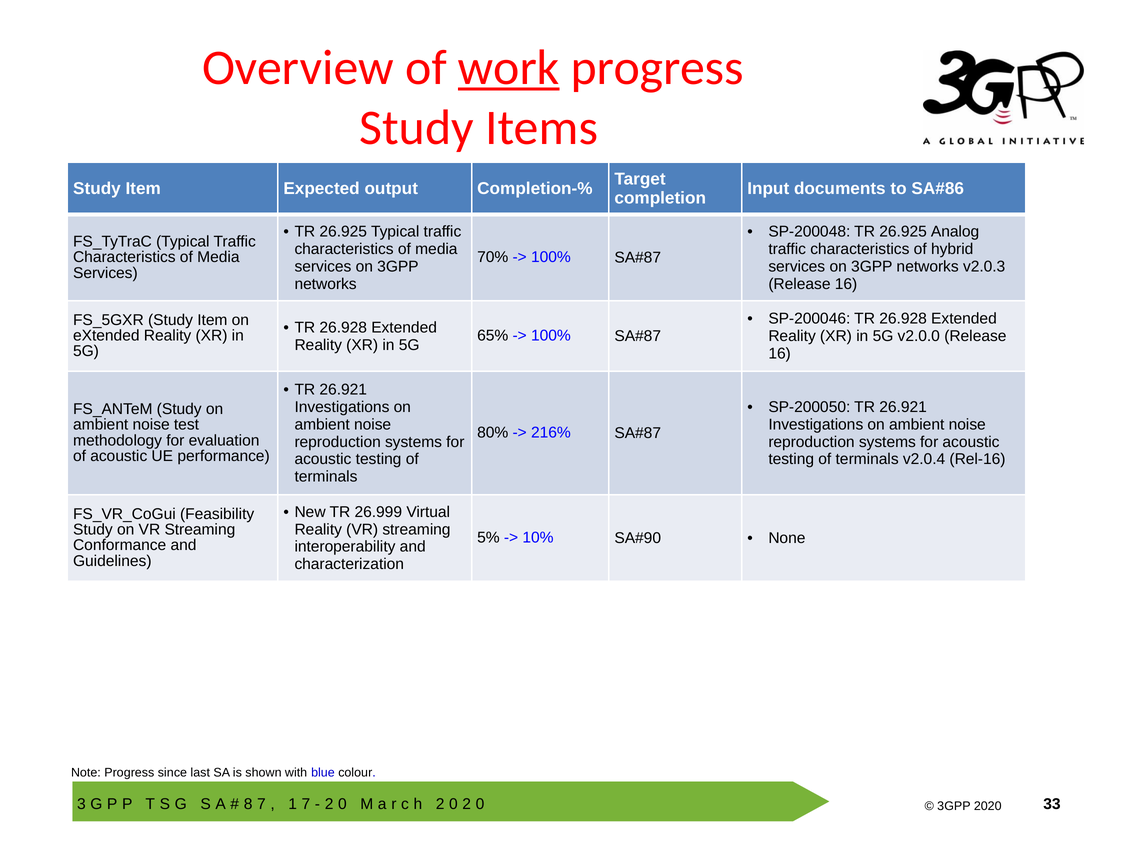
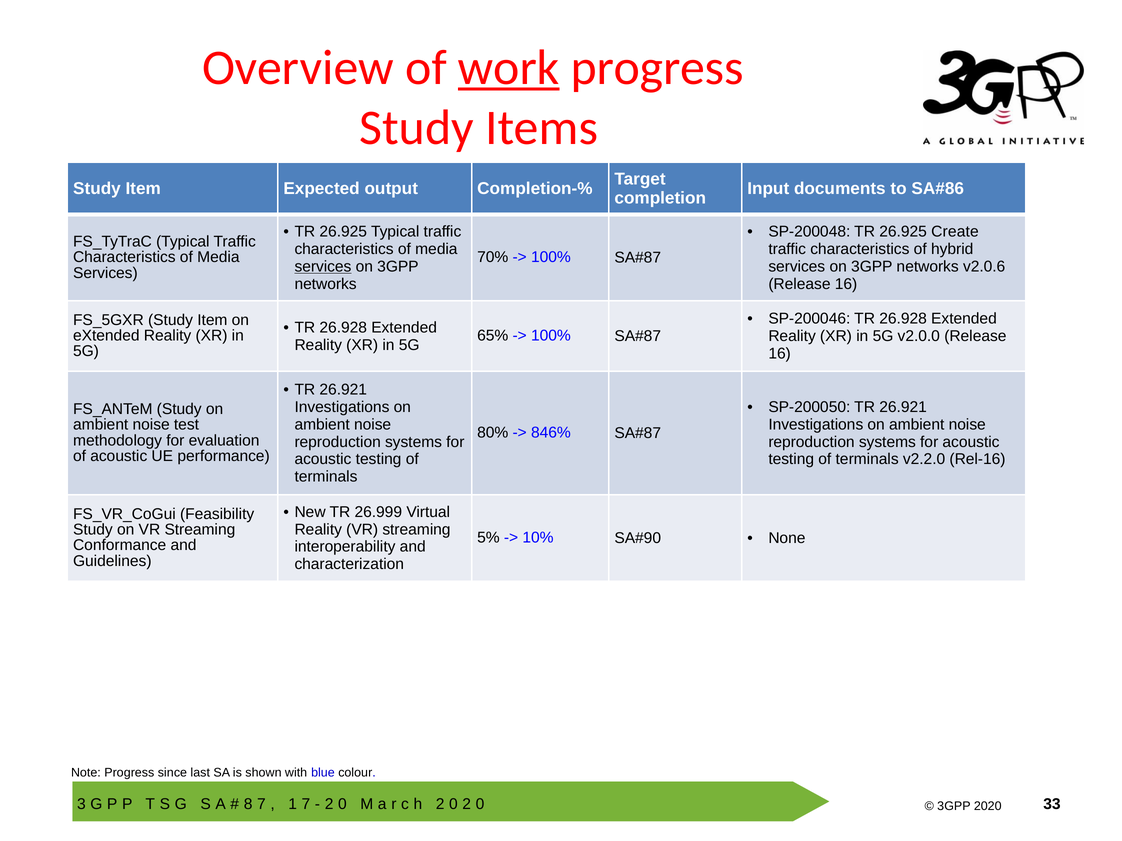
Analog: Analog -> Create
services at (323, 267) underline: none -> present
v2.0.3: v2.0.3 -> v2.0.6
216%: 216% -> 846%
v2.0.4: v2.0.4 -> v2.2.0
